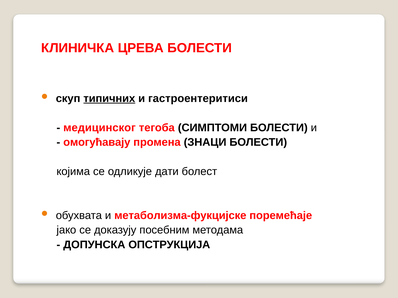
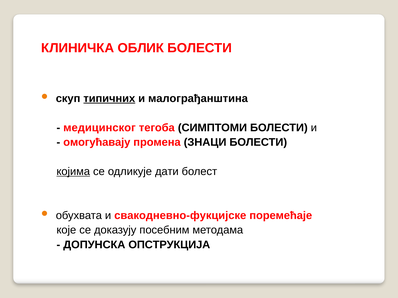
ЦРЕВА: ЦРЕВА -> ОБЛИК
гастроентеритиси: гастроентеритиси -> малограђанштина
којима underline: none -> present
метаболизма-фукцијске: метаболизма-фукцијске -> свакодневно-фукцијске
јако: јако -> које
